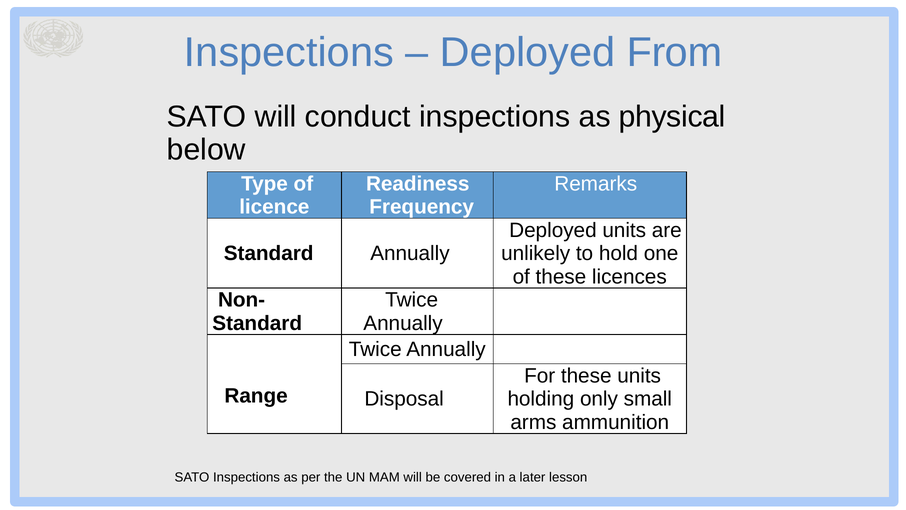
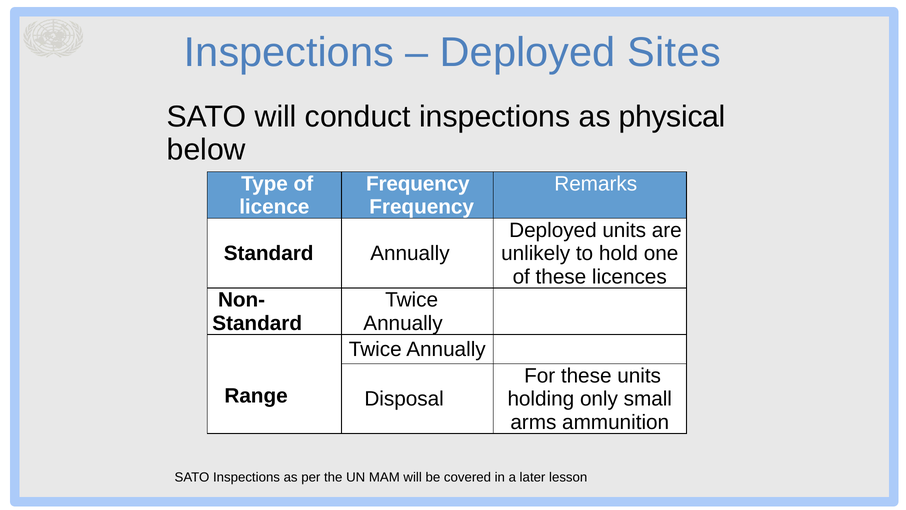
From: From -> Sites
Readiness at (418, 184): Readiness -> Frequency
